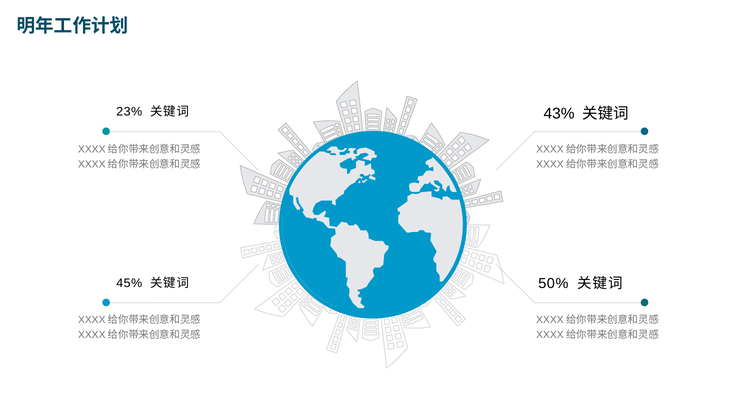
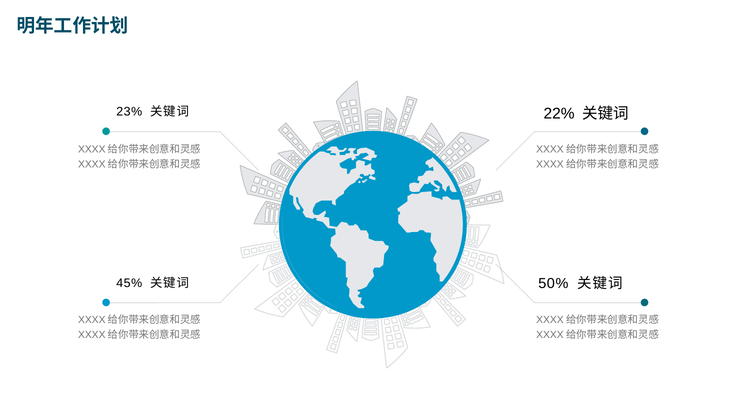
43%: 43% -> 22%
